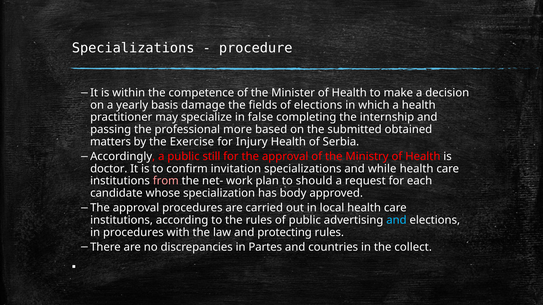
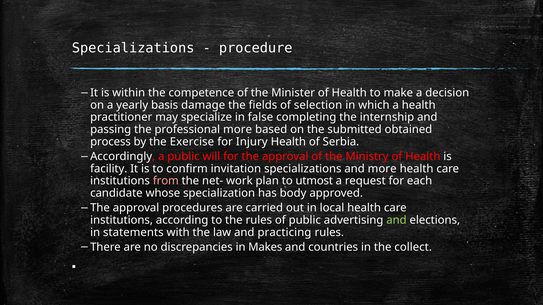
of elections: elections -> selection
matters: matters -> process
still: still -> will
doctor: doctor -> facility
and while: while -> more
should: should -> utmost
and at (396, 220) colour: light blue -> light green
in procedures: procedures -> statements
protecting: protecting -> practicing
Partes: Partes -> Makes
